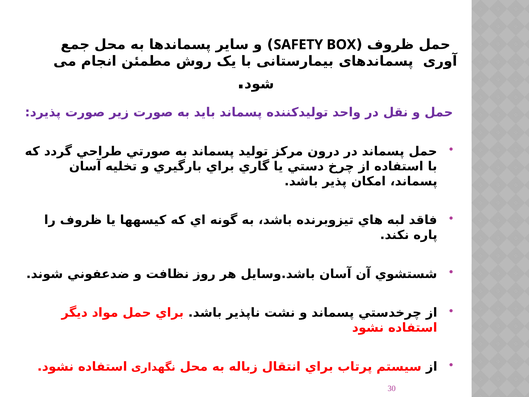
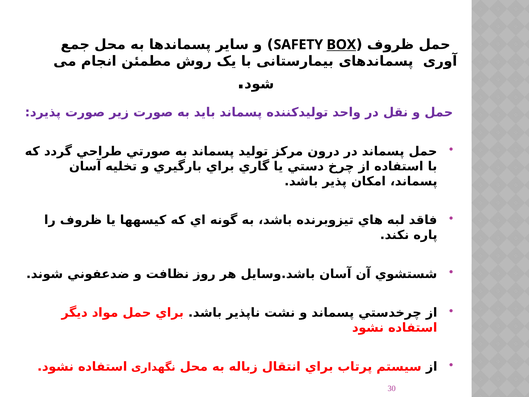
BOX underline: none -> present
